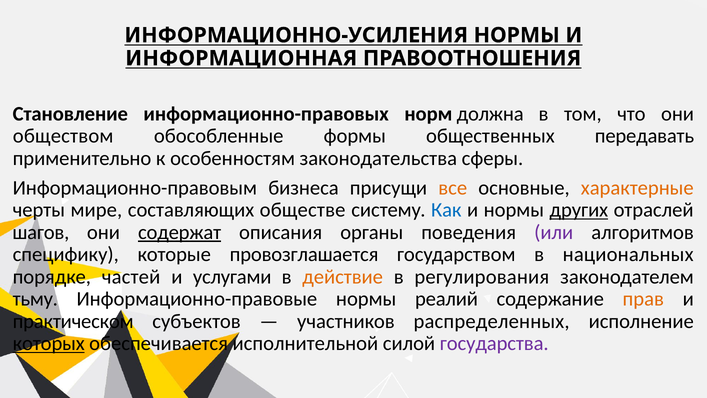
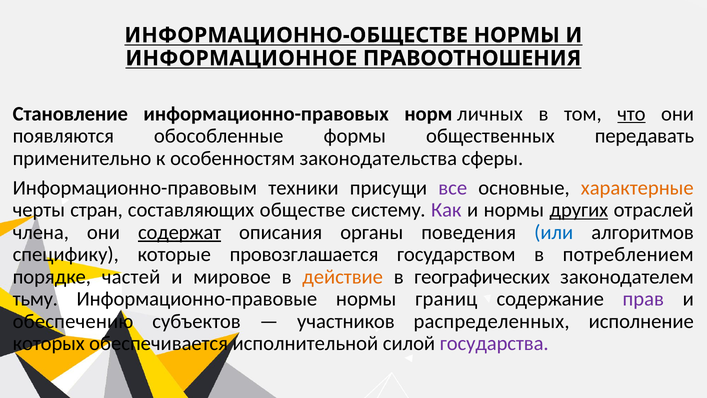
ИНФОРМАЦИОННО-УСИЛЕНИЯ: ИНФОРМАЦИОННО-УСИЛЕНИЯ -> ИНФОРМАЦИОННО-ОБЩЕСТВЕ
ИНФОРМАЦИОННАЯ: ИНФОРМАЦИОННАЯ -> ИНФОРМАЦИОННОЕ
должна: должна -> личных
что underline: none -> present
обществом: обществом -> появляются
бизнеса: бизнеса -> техники
все colour: orange -> purple
мире: мире -> стран
Как colour: blue -> purple
шагов: шагов -> члена
или colour: purple -> blue
национальных: национальных -> потреблением
услугами: услугами -> мировое
регулирования: регулирования -> географических
реалий: реалий -> границ
прав colour: orange -> purple
практическом: практическом -> обеспечению
которых underline: present -> none
